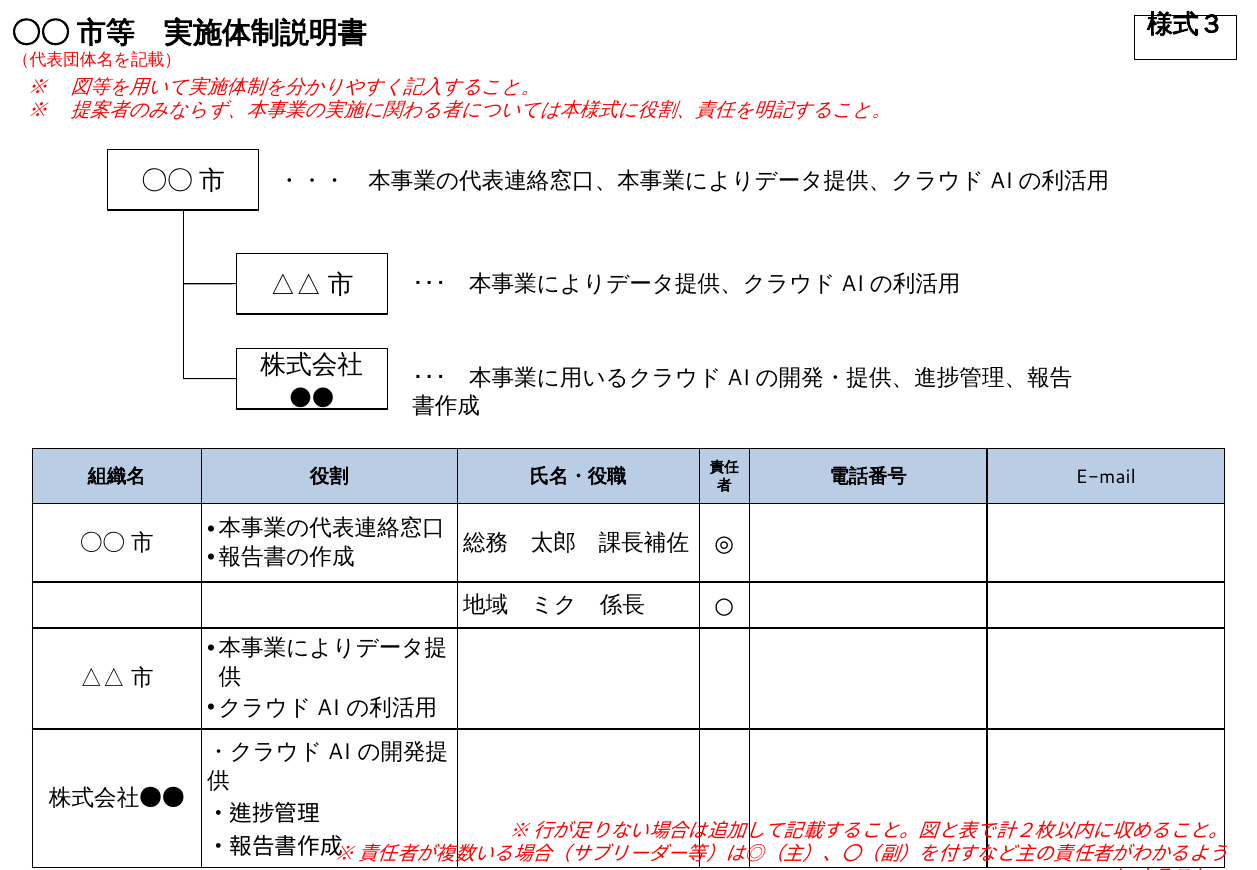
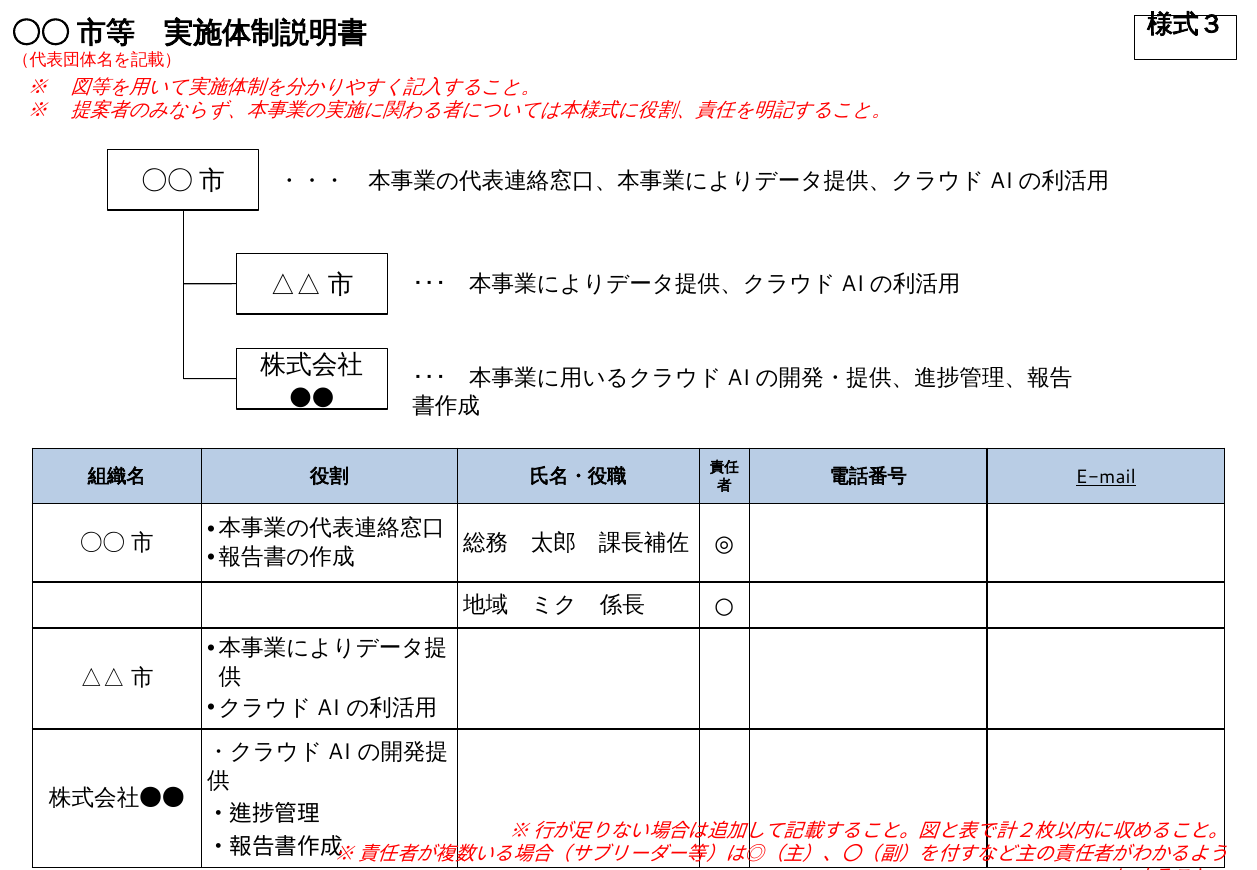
E-mail underline: none -> present
